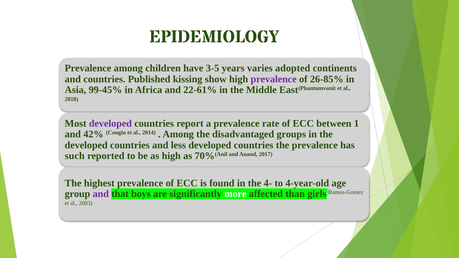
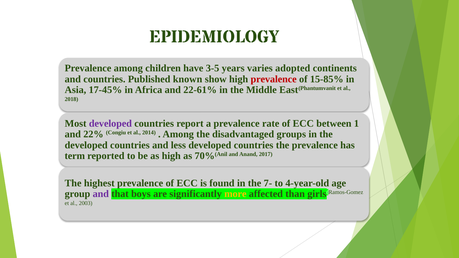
kissing: kissing -> known
prevalence at (274, 79) colour: purple -> red
26-85%: 26-85% -> 15-85%
99-45%: 99-45% -> 17-45%
42%: 42% -> 22%
such: such -> term
4-: 4- -> 7-
more colour: white -> yellow
